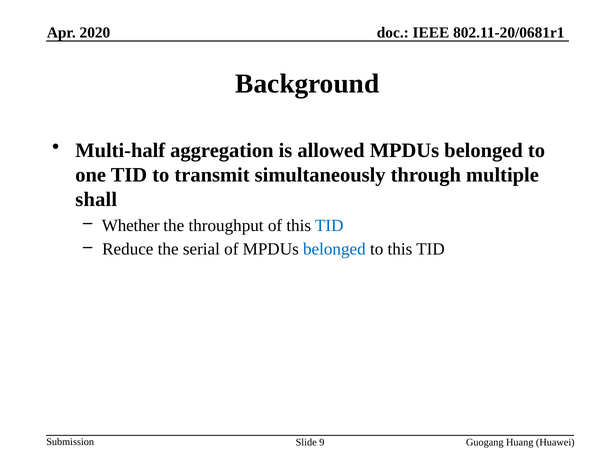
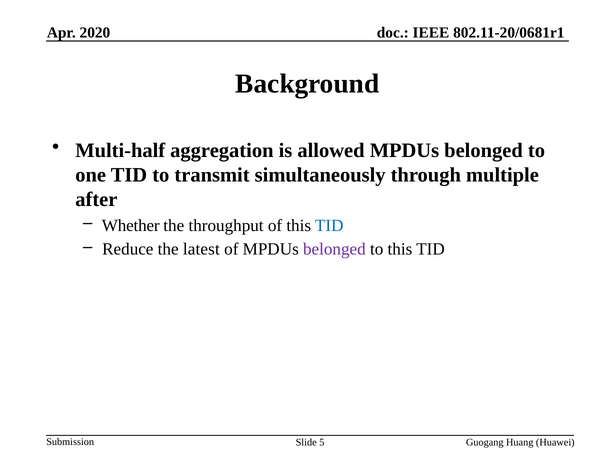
shall: shall -> after
serial: serial -> latest
belonged at (334, 249) colour: blue -> purple
9: 9 -> 5
